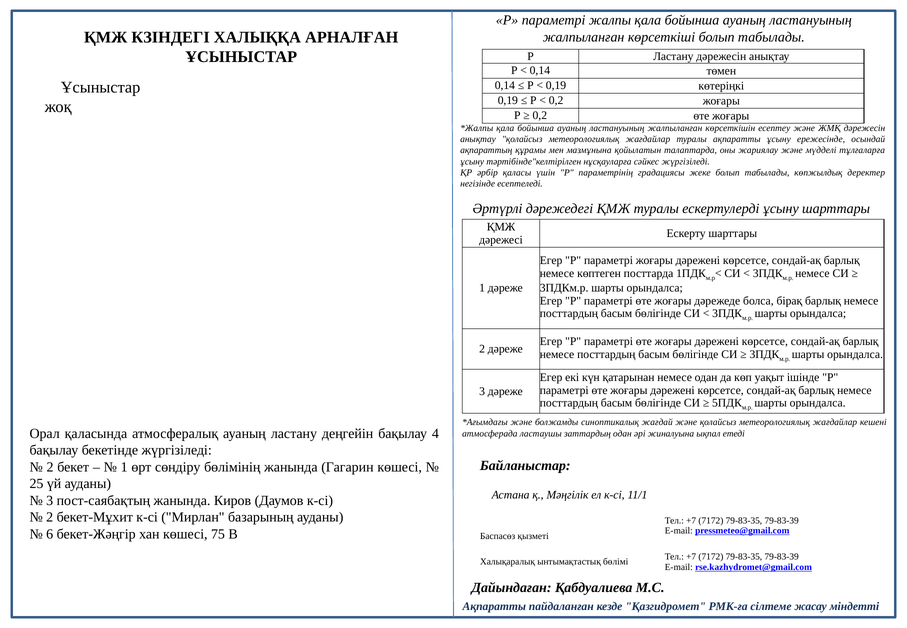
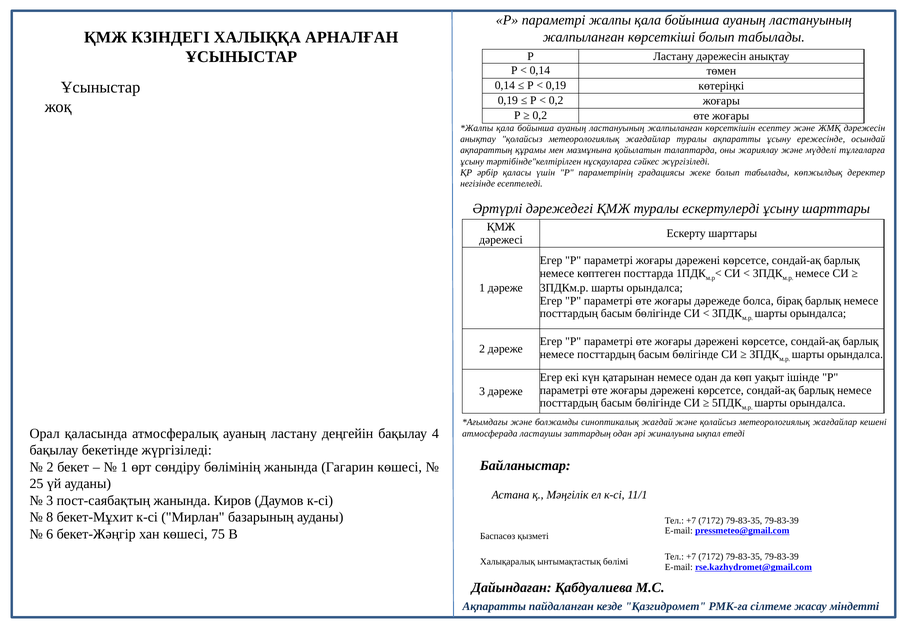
2 at (50, 517): 2 -> 8
